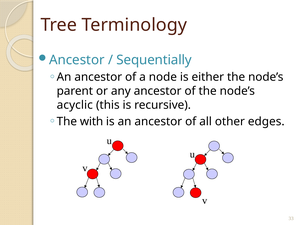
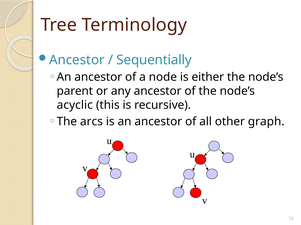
with: with -> arcs
edges: edges -> graph
